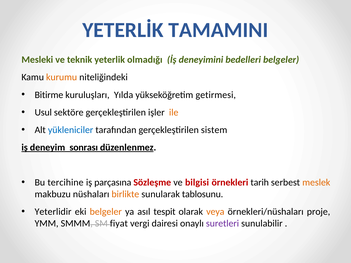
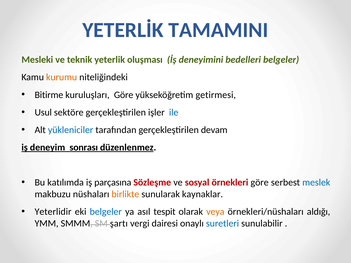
olmadığı: olmadığı -> oluşması
kuruluşları Yılda: Yılda -> Göre
ile colour: orange -> blue
sistem: sistem -> devam
tercihine: tercihine -> katılımda
bilgisi: bilgisi -> sosyal
örnekleri tarih: tarih -> göre
meslek colour: orange -> blue
tablosunu: tablosunu -> kaynaklar
belgeler at (106, 212) colour: orange -> blue
proje: proje -> aldığı
fiyat: fiyat -> şartı
suretleri colour: purple -> blue
